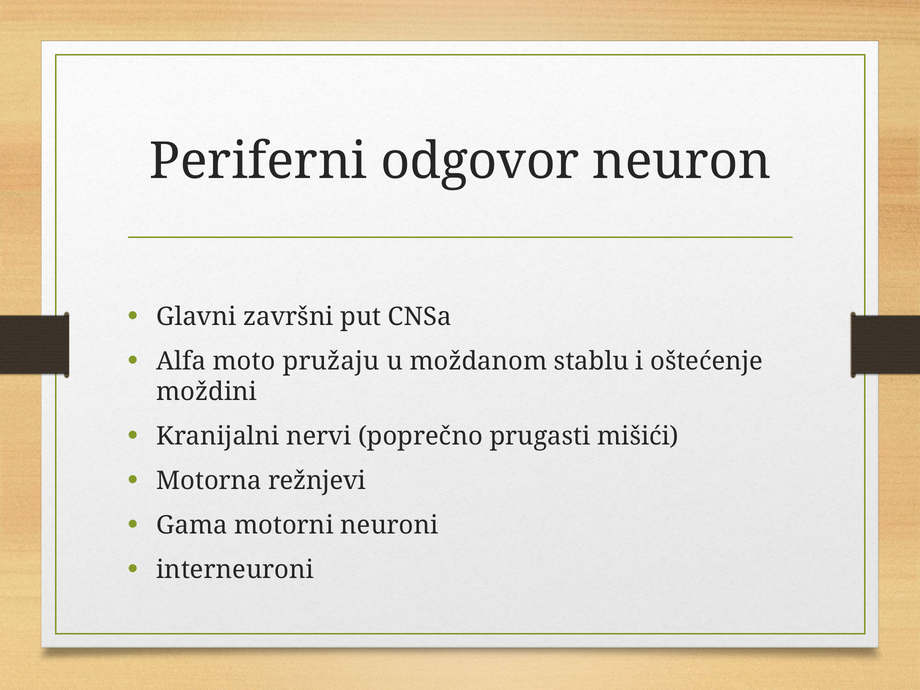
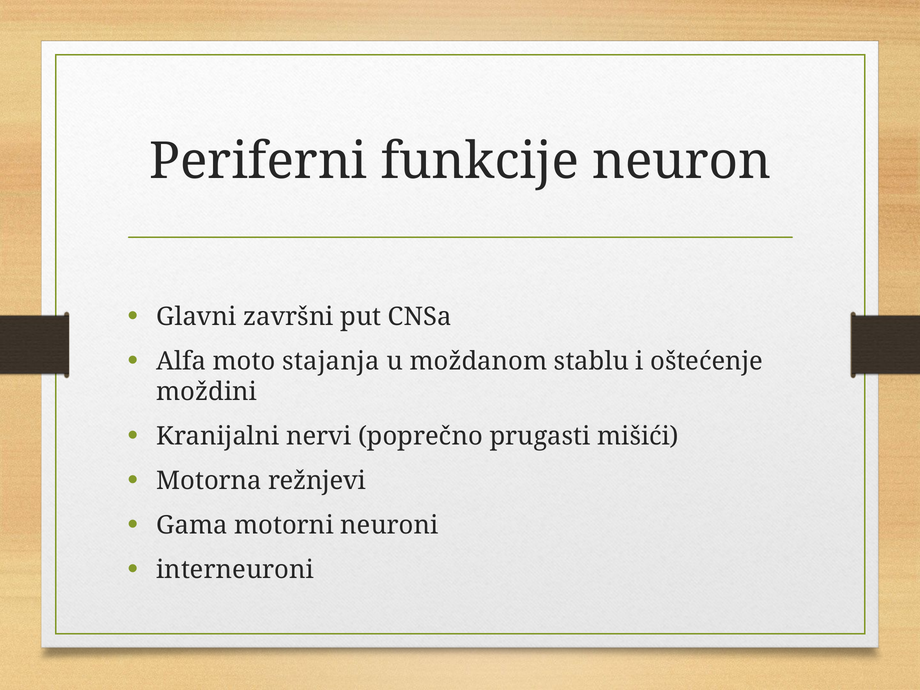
odgovor: odgovor -> funkcije
pružaju: pružaju -> stajanja
